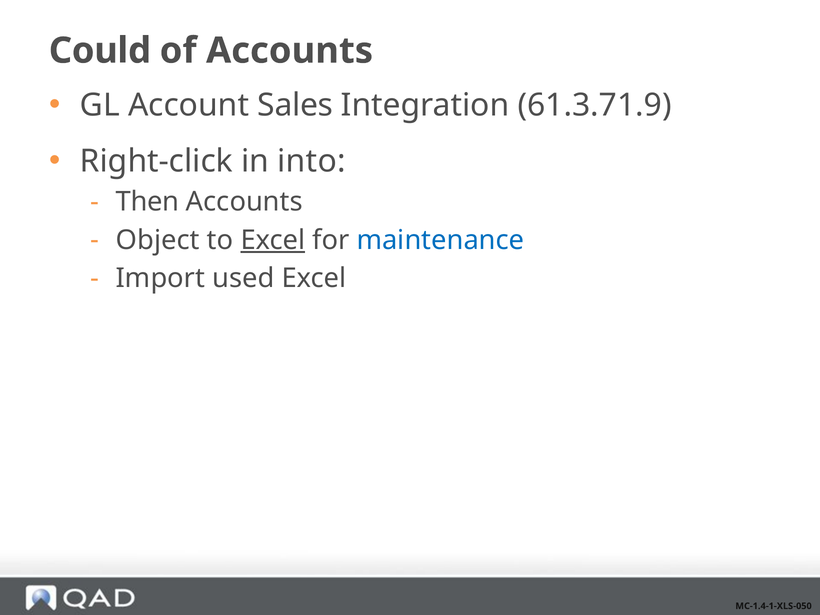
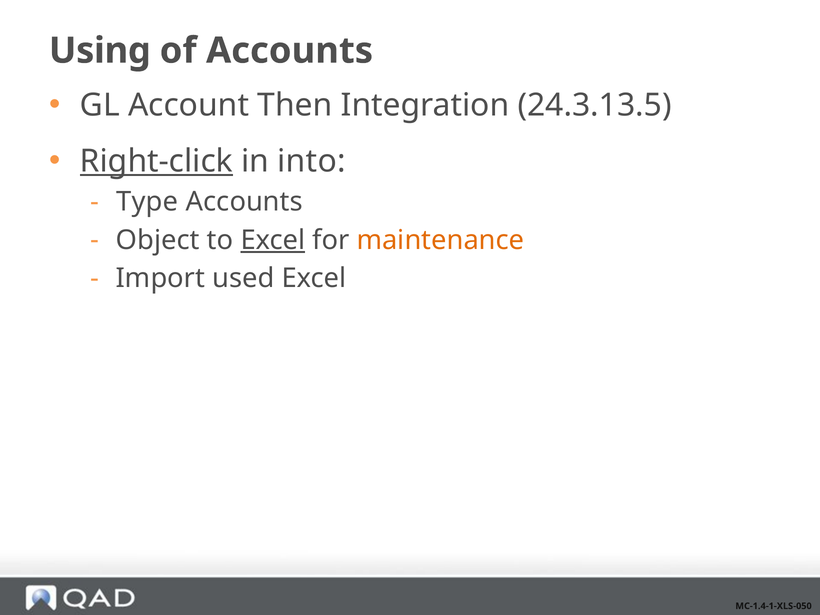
Could: Could -> Using
Sales: Sales -> Then
61.3.71.9: 61.3.71.9 -> 24.3.13.5
Right-click underline: none -> present
Then: Then -> Type
maintenance colour: blue -> orange
